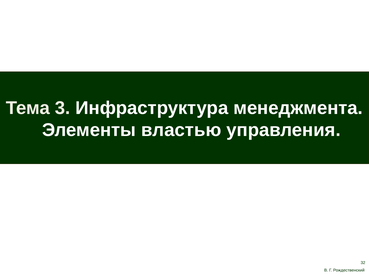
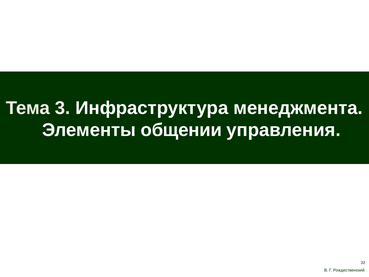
властью: властью -> общении
